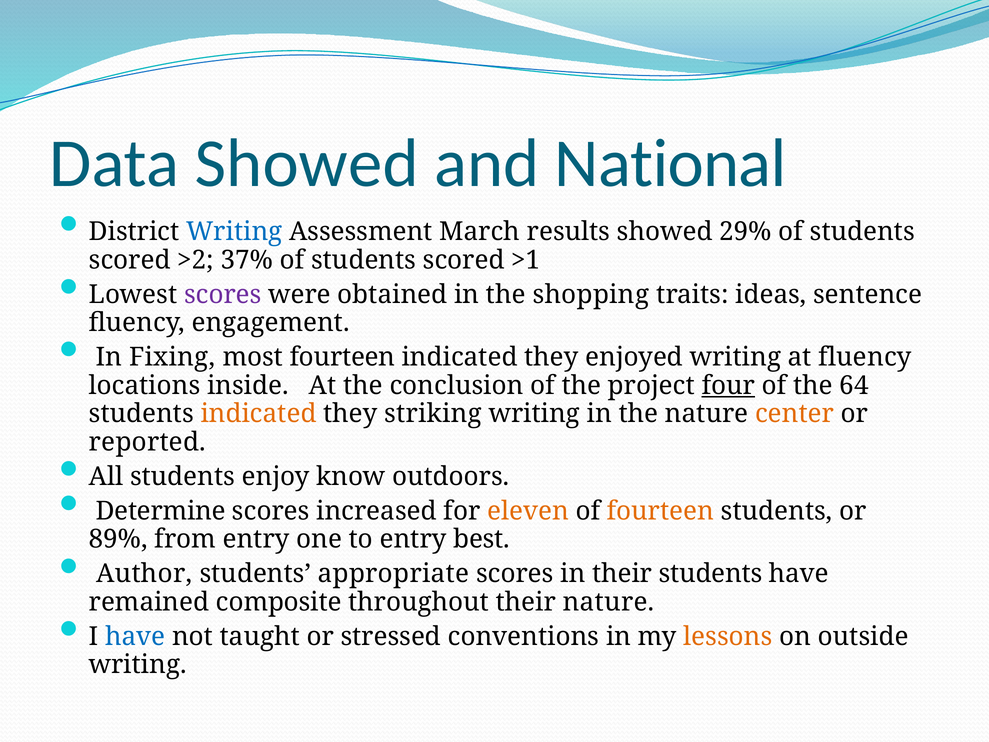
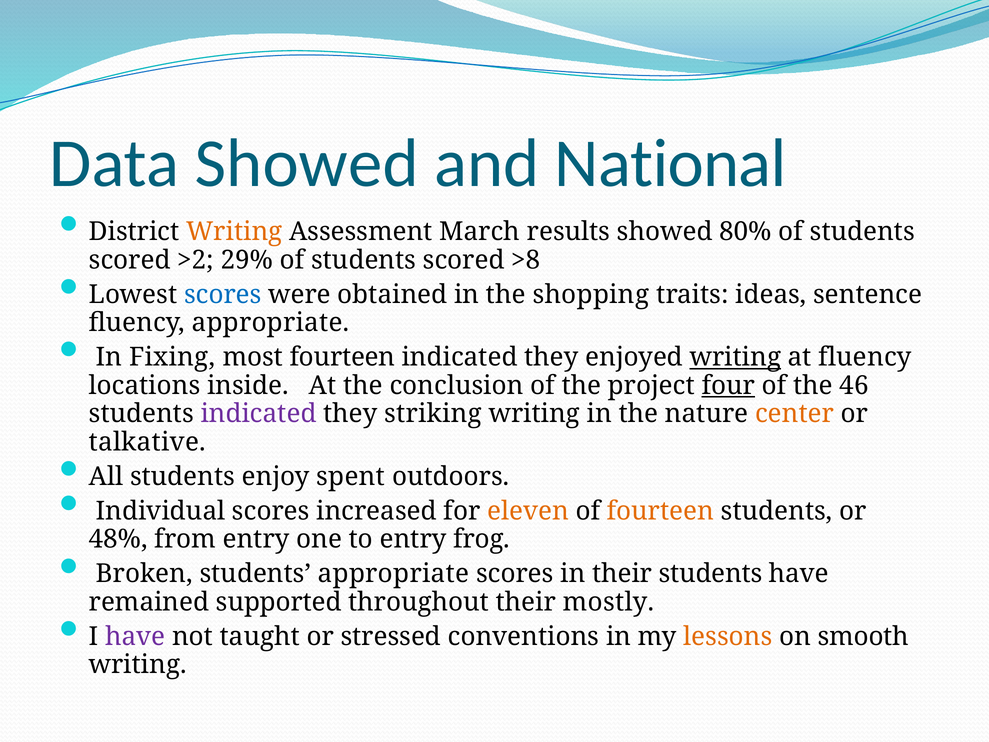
Writing at (234, 232) colour: blue -> orange
29%: 29% -> 80%
37%: 37% -> 29%
>1: >1 -> >8
scores at (223, 294) colour: purple -> blue
fluency engagement: engagement -> appropriate
writing at (735, 357) underline: none -> present
64: 64 -> 46
indicated at (259, 414) colour: orange -> purple
reported: reported -> talkative
know: know -> spent
Determine: Determine -> Individual
89%: 89% -> 48%
best: best -> frog
Author: Author -> Broken
composite: composite -> supported
their nature: nature -> mostly
have at (135, 636) colour: blue -> purple
outside: outside -> smooth
